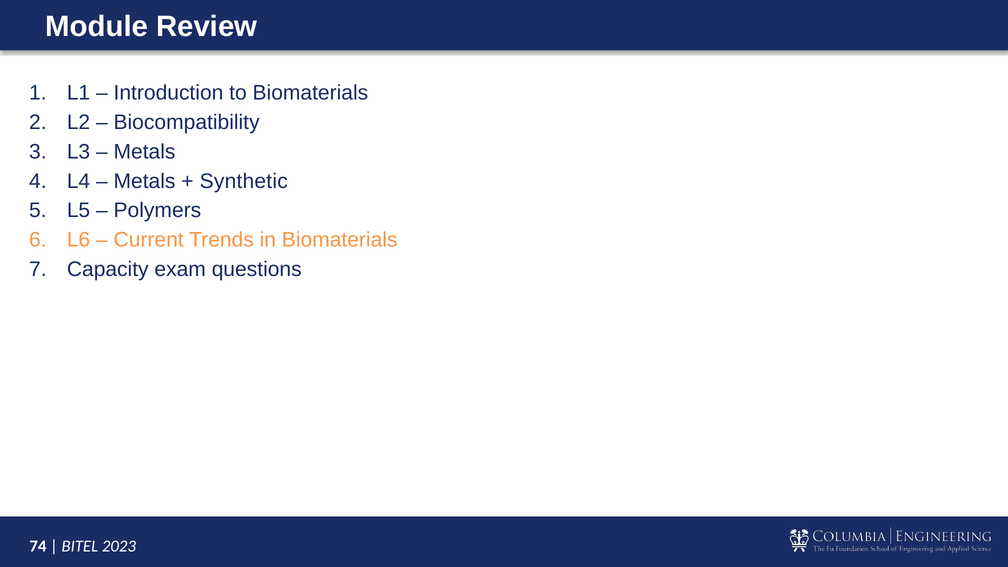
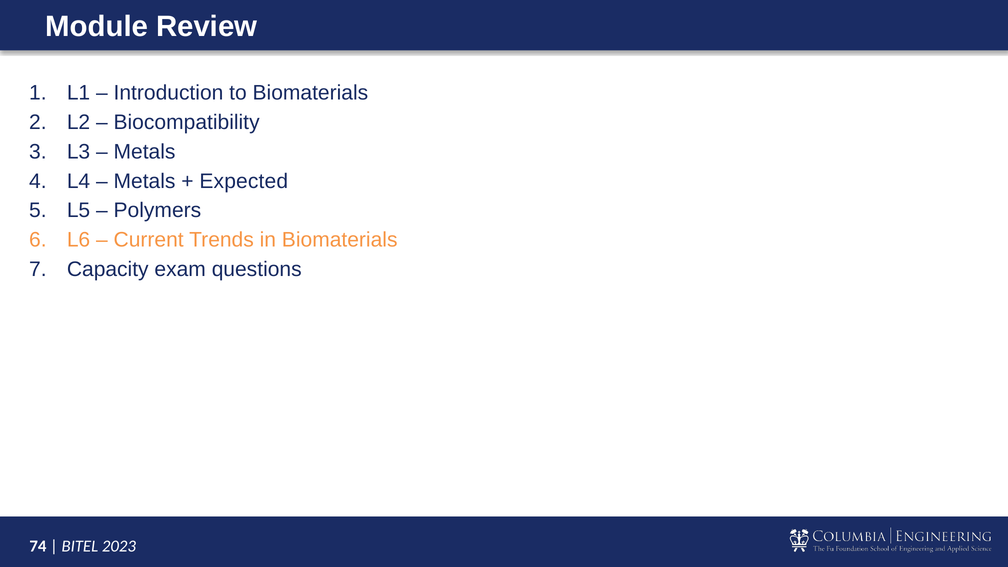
Synthetic: Synthetic -> Expected
